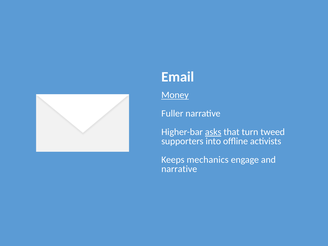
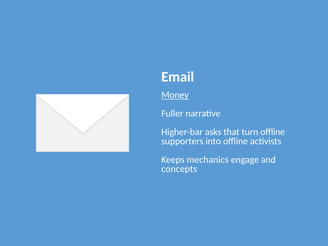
asks underline: present -> none
turn tweed: tweed -> offline
narrative at (179, 169): narrative -> concepts
